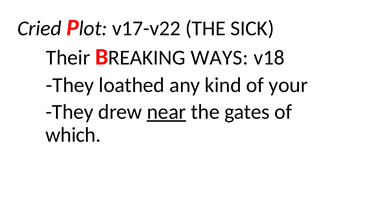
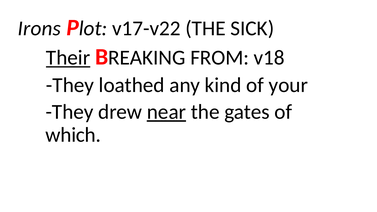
Cried: Cried -> Irons
Their underline: none -> present
WAYS: WAYS -> FROM
